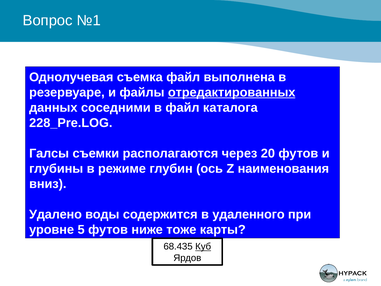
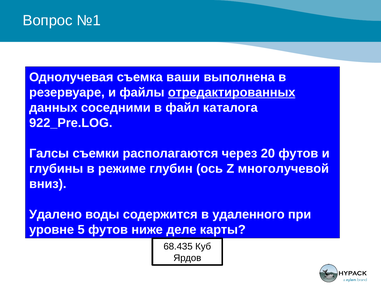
съемка файл: файл -> ваши
228_Pre.LOG: 228_Pre.LOG -> 922_Pre.LOG
наименования: наименования -> многолучевой
тоже: тоже -> деле
Куб underline: present -> none
